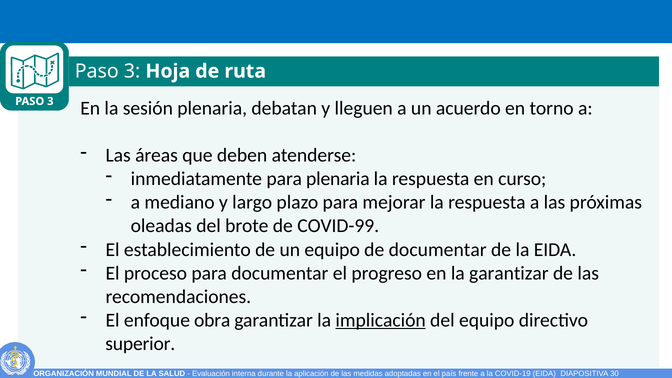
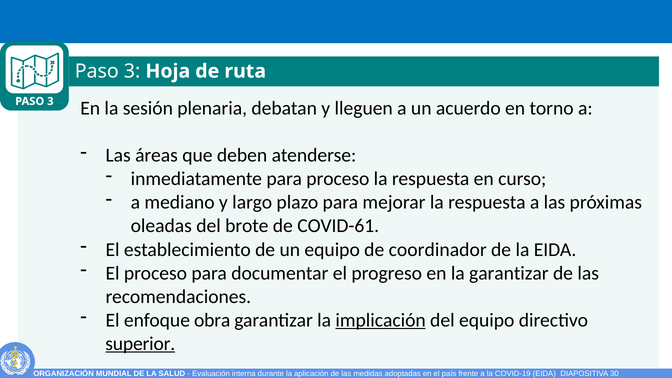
para plenaria: plenaria -> proceso
COVID-99: COVID-99 -> COVID-61
de documentar: documentar -> coordinador
superior underline: none -> present
